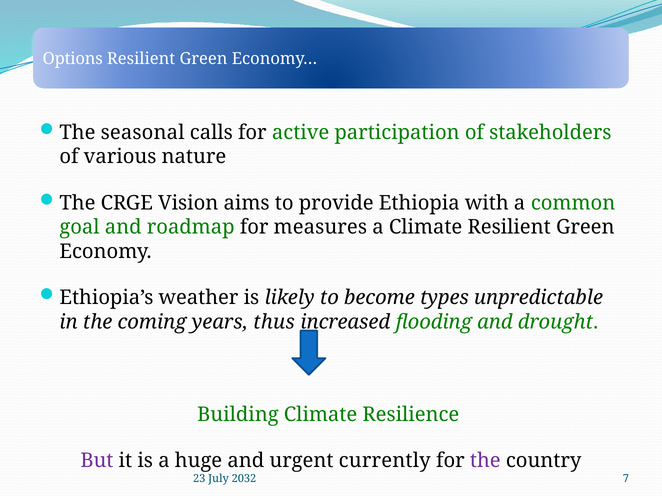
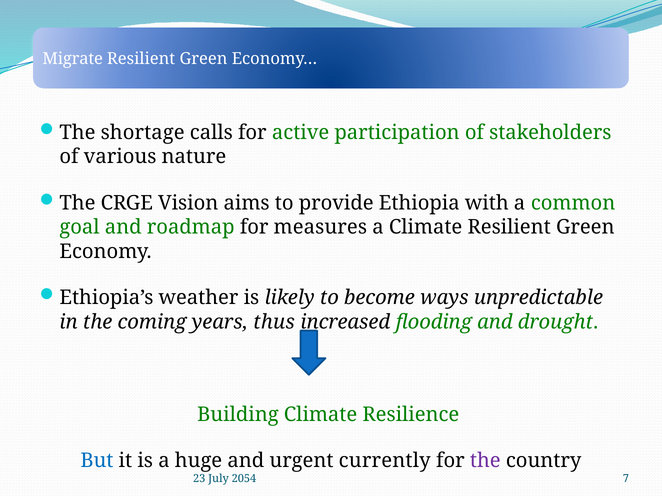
Options: Options -> Migrate
seasonal: seasonal -> shortage
types: types -> ways
But colour: purple -> blue
2032: 2032 -> 2054
